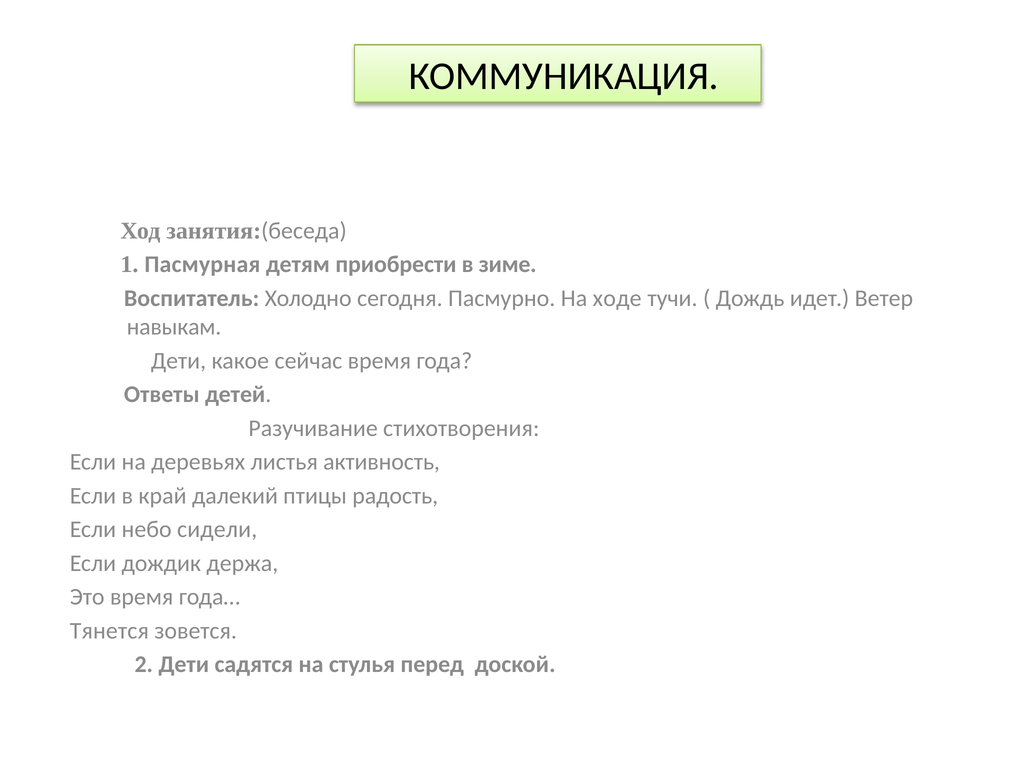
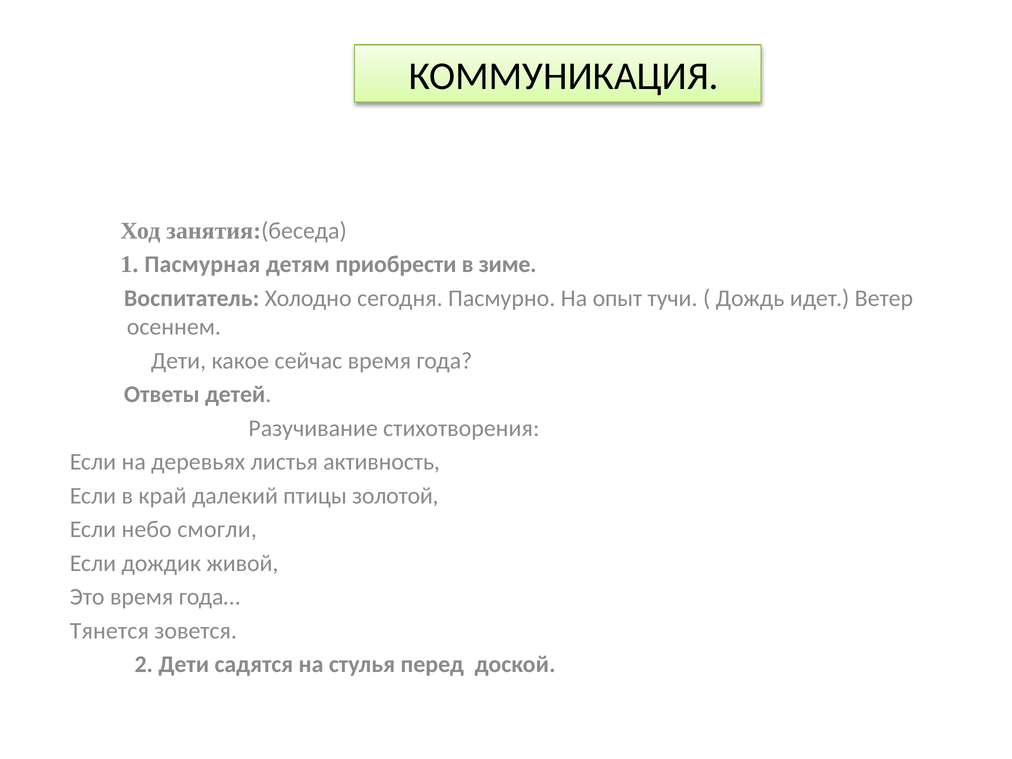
ходе: ходе -> опыт
навыкам: навыкам -> осеннем
радость: радость -> золотой
сидели: сидели -> смогли
держа: держа -> живой
